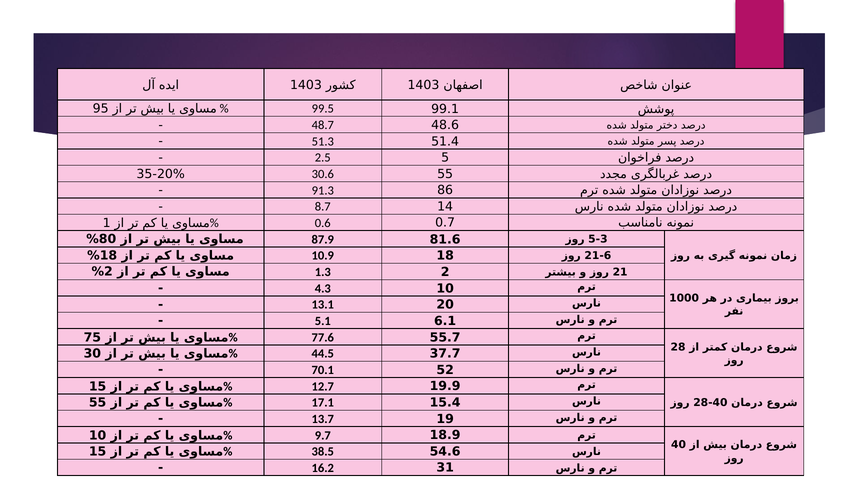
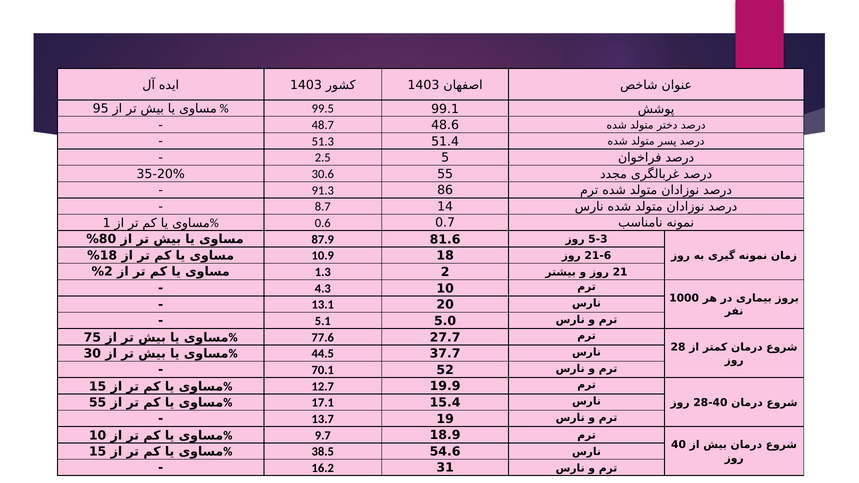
6.1: 6.1 -> 5.0
55.7: 55.7 -> 27.7
